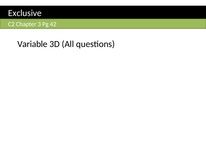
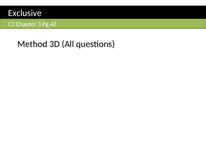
Variable: Variable -> Method
